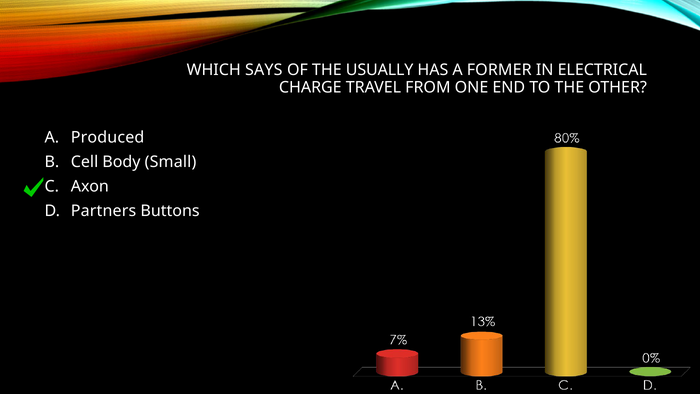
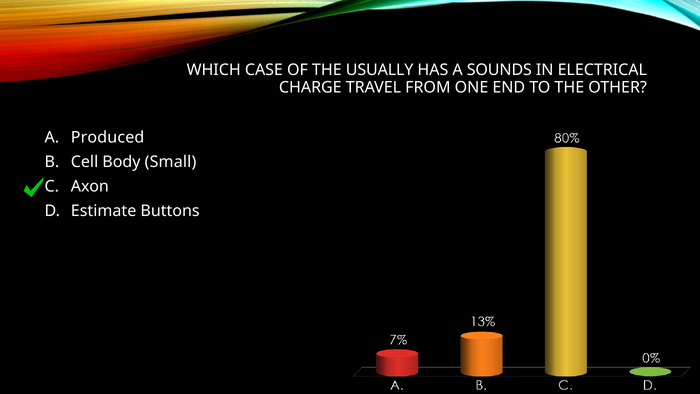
SAYS: SAYS -> CASE
FORMER: FORMER -> SOUNDS
Partners: Partners -> Estimate
